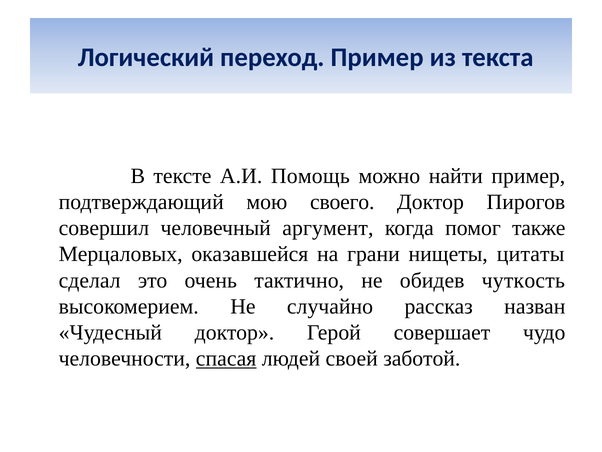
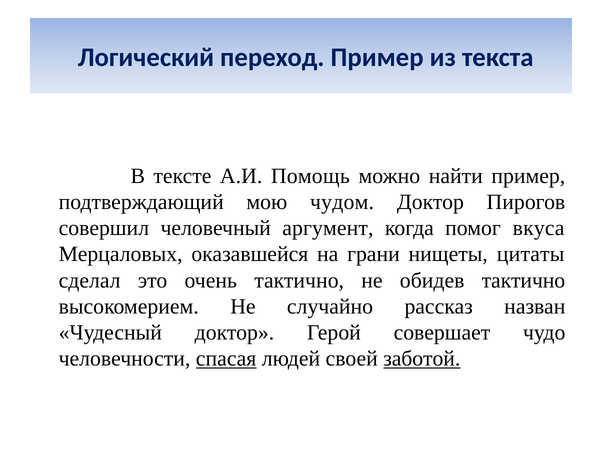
своего: своего -> чудом
также: также -> вкуса
обидев чуткость: чуткость -> тактично
заботой underline: none -> present
